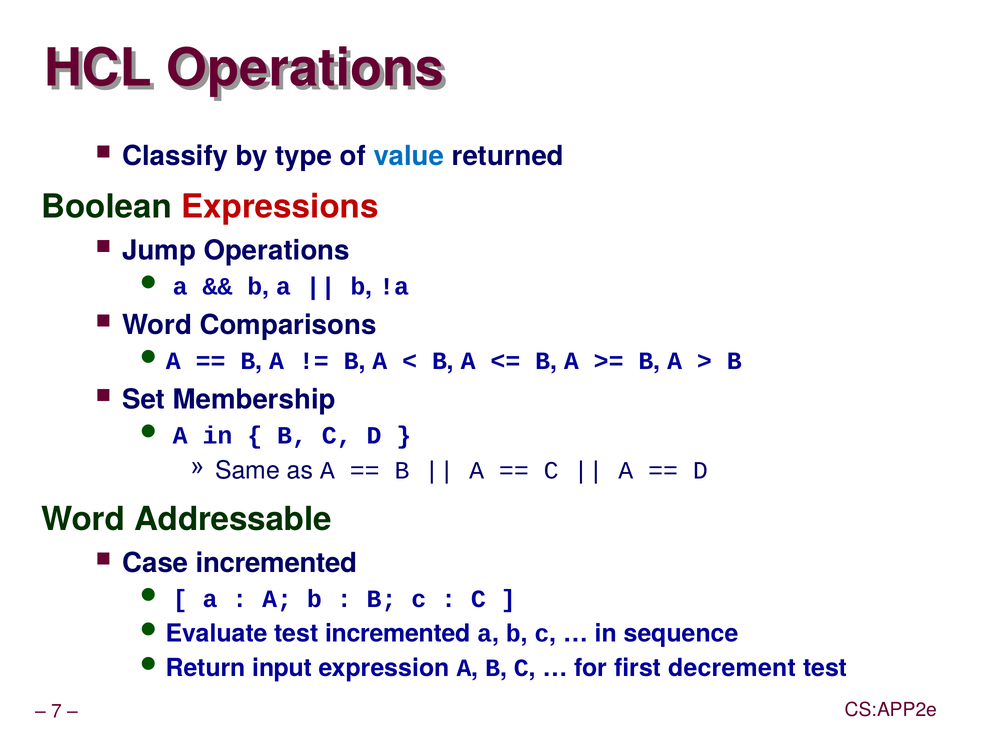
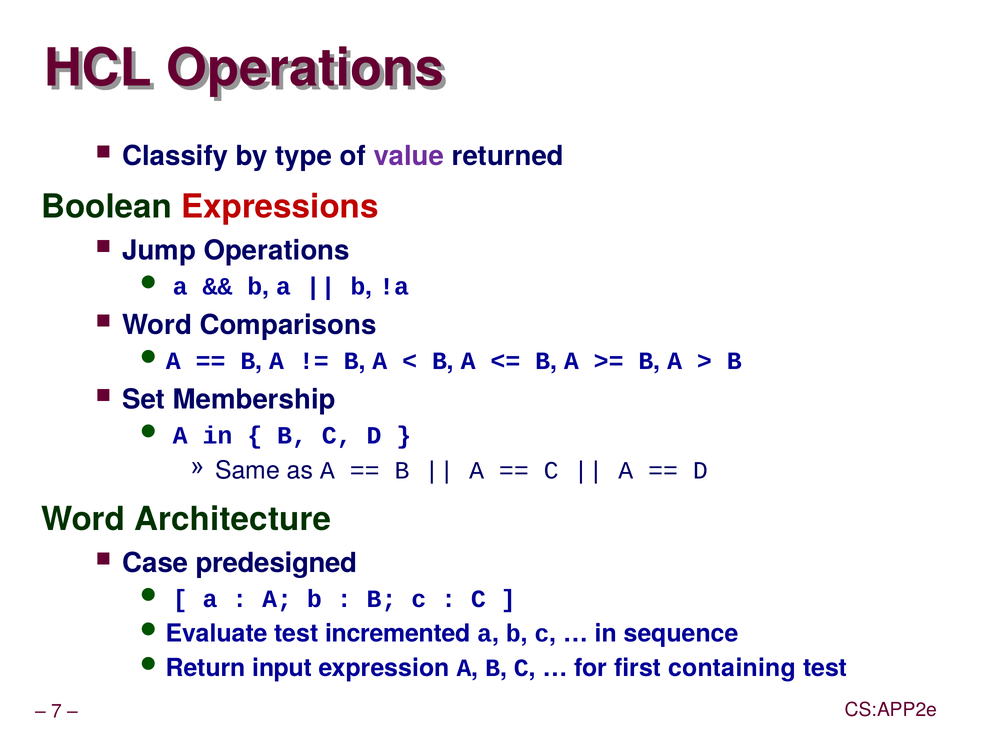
value colour: blue -> purple
Addressable: Addressable -> Architecture
Case incremented: incremented -> predesigned
decrement: decrement -> containing
